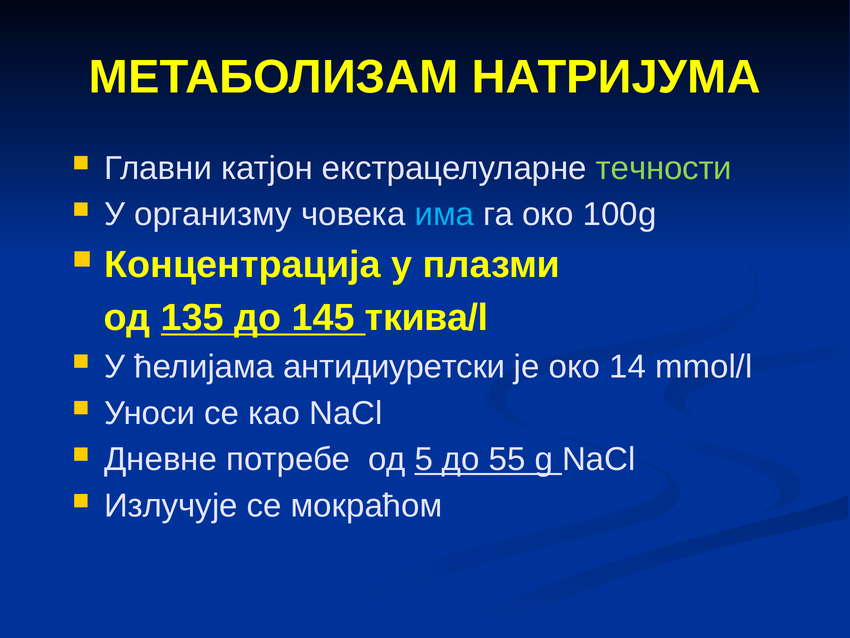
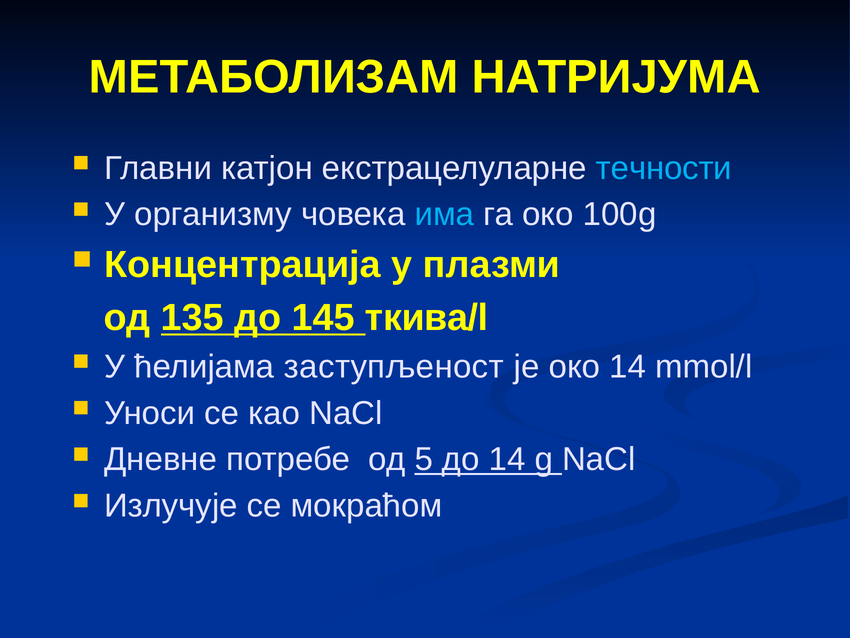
течности colour: light green -> light blue
антидиуретски: антидиуретски -> заступљеност
до 55: 55 -> 14
